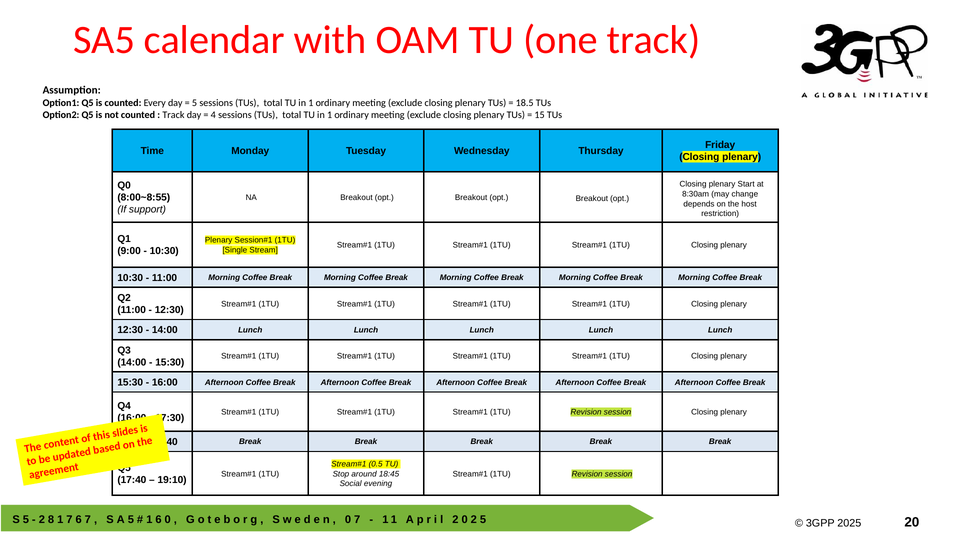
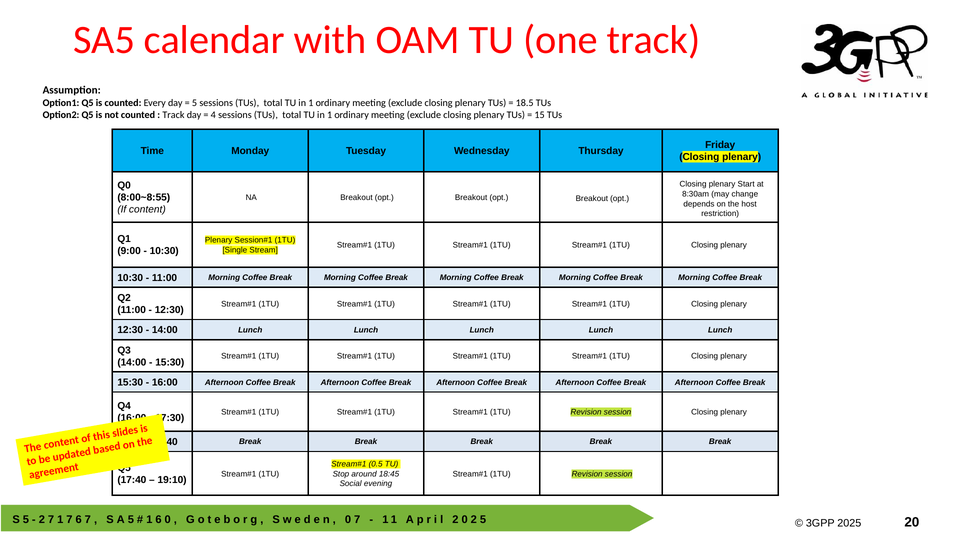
If support: support -> content
8 at (51, 520): 8 -> 7
